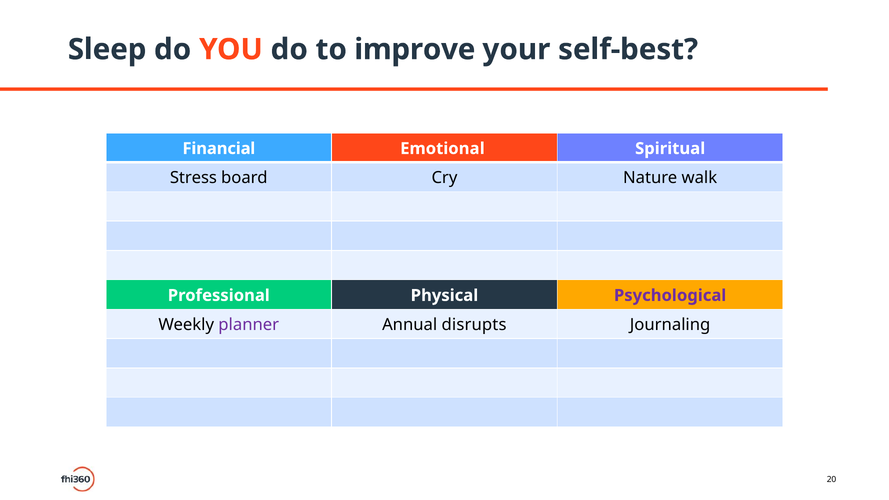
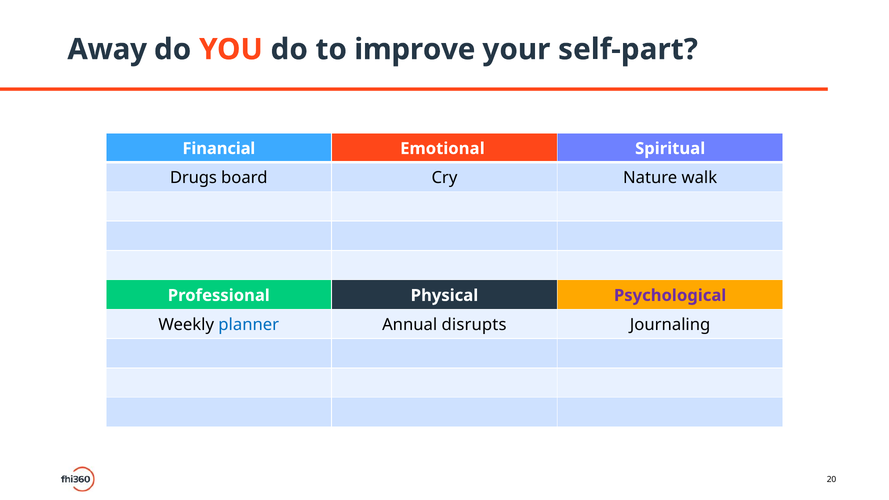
Sleep: Sleep -> Away
self-best: self-best -> self-part
Stress: Stress -> Drugs
planner colour: purple -> blue
